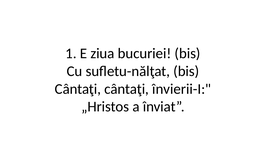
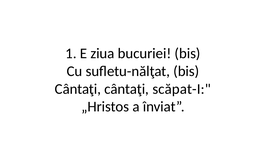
învierii-I: învierii-I -> scăpat-I
